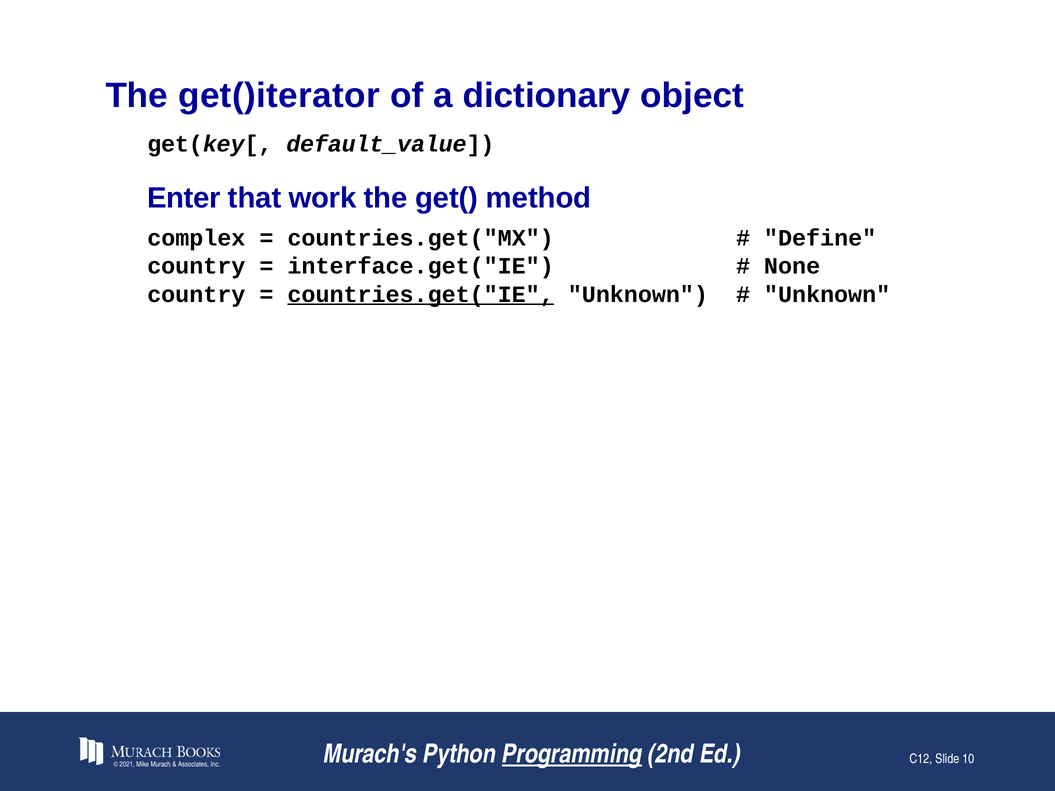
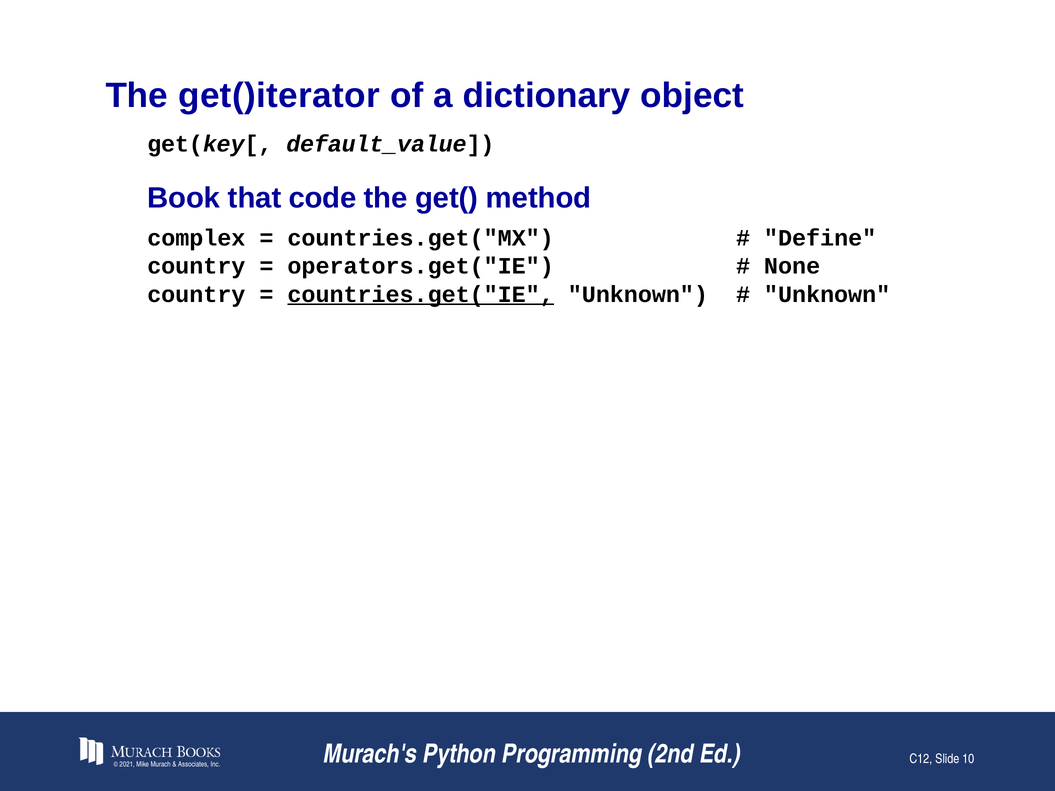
Enter: Enter -> Book
work: work -> code
interface.get("IE: interface.get("IE -> operators.get("IE
Programming underline: present -> none
